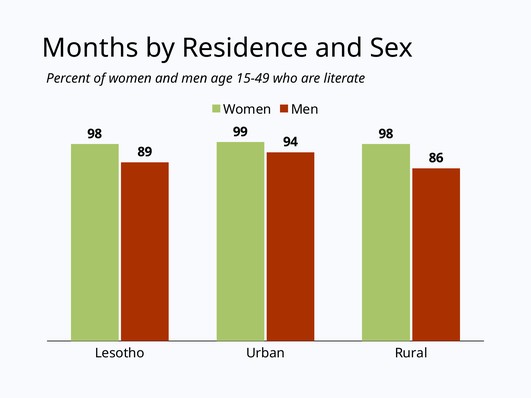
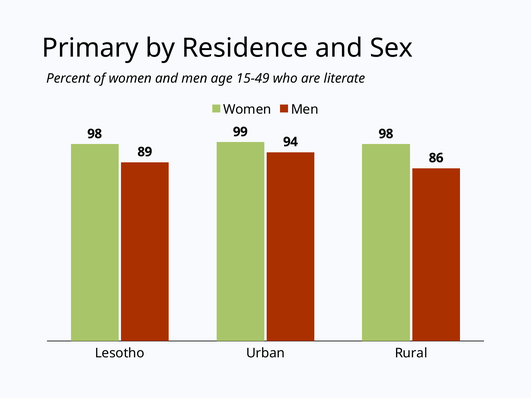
Months: Months -> Primary
